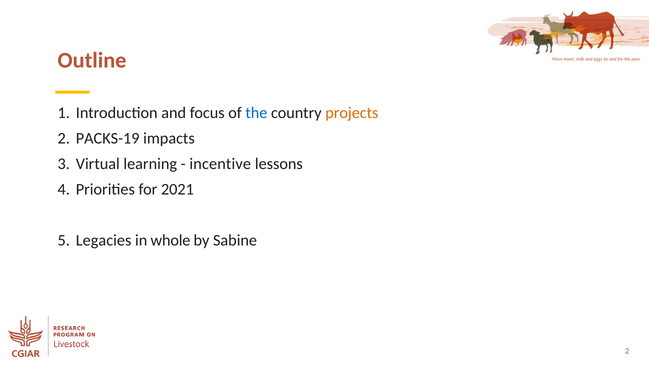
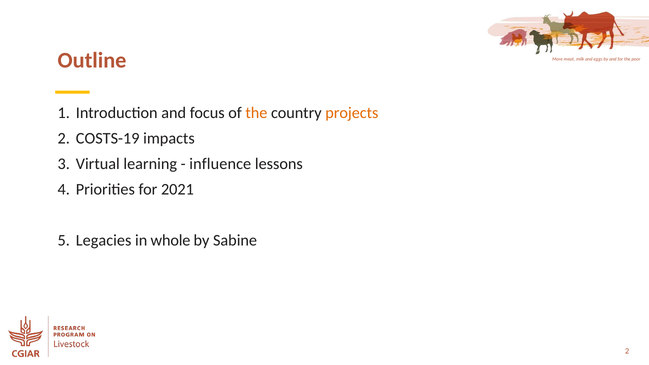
the at (256, 113) colour: blue -> orange
PACKS-19: PACKS-19 -> COSTS-19
incentive: incentive -> influence
